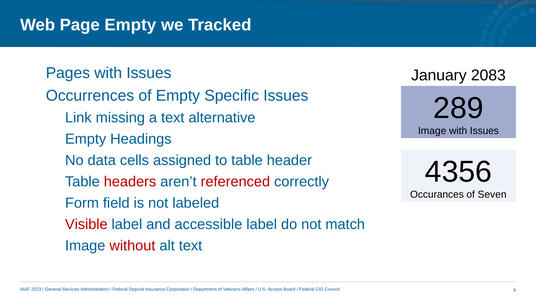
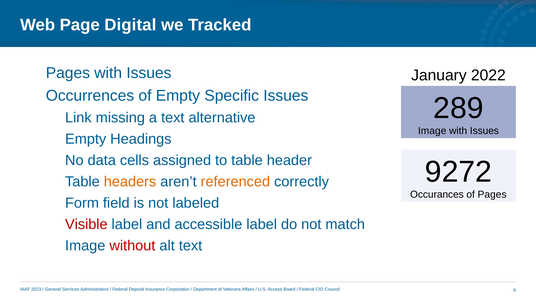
Page Empty: Empty -> Digital
2083: 2083 -> 2022
4356: 4356 -> 9272
headers colour: red -> orange
referenced colour: red -> orange
of Seven: Seven -> Pages
